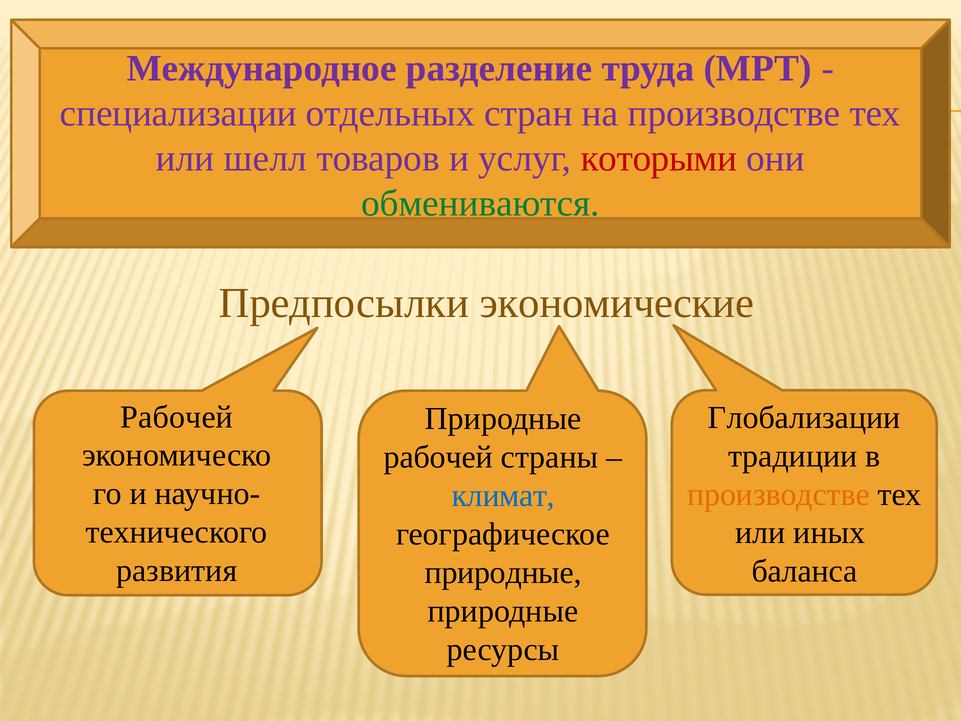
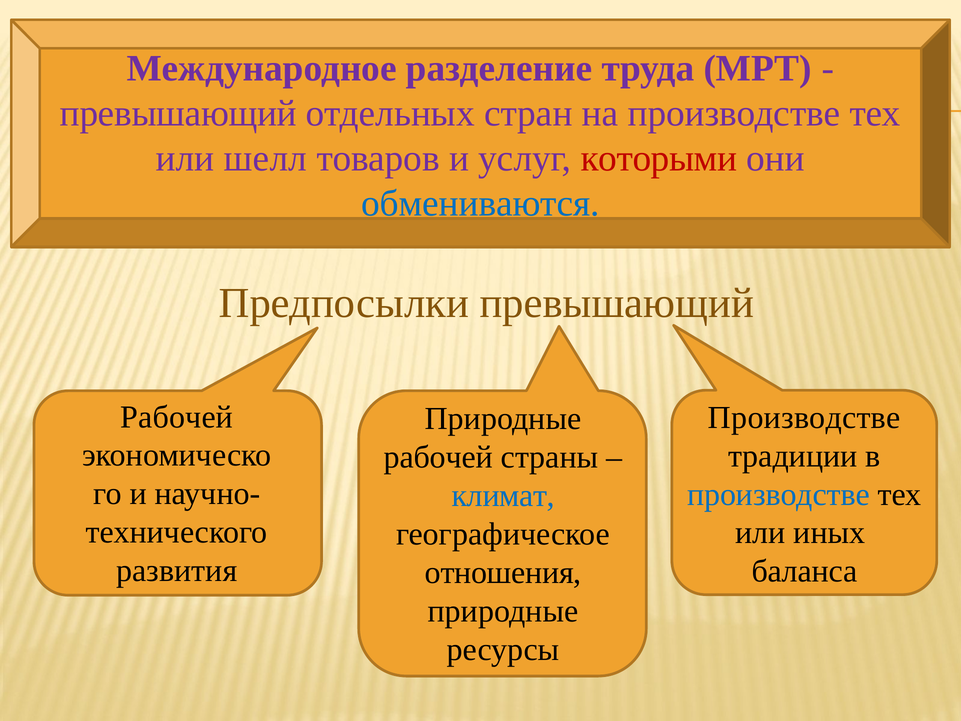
специализации at (178, 114): специализации -> превышающий
обмениваются colour: green -> blue
Предпосылки экономические: экономические -> превышающий
Глобализации at (804, 417): Глобализации -> Производстве
производстве at (778, 494) colour: orange -> blue
природные at (503, 572): природные -> отношения
